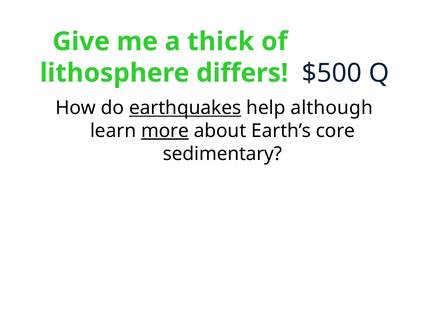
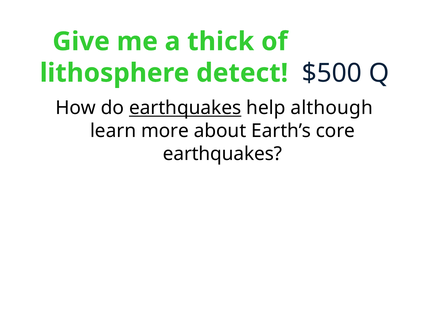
differs: differs -> detect
more underline: present -> none
sedimentary at (223, 154): sedimentary -> earthquakes
